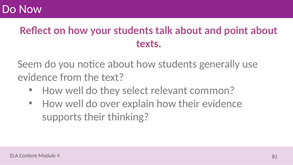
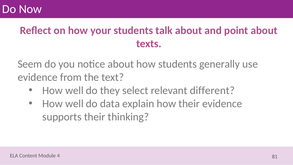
common: common -> different
over: over -> data
